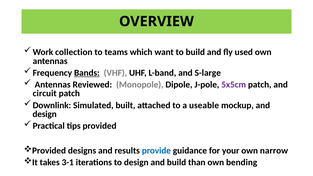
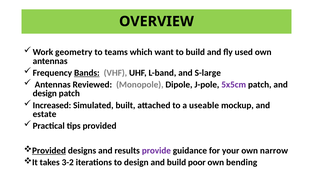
collection: collection -> geometry
circuit at (45, 94): circuit -> design
Downlink: Downlink -> Increased
design at (45, 114): design -> estate
Provided at (49, 151) underline: none -> present
provide colour: blue -> purple
3-1: 3-1 -> 3-2
than: than -> poor
